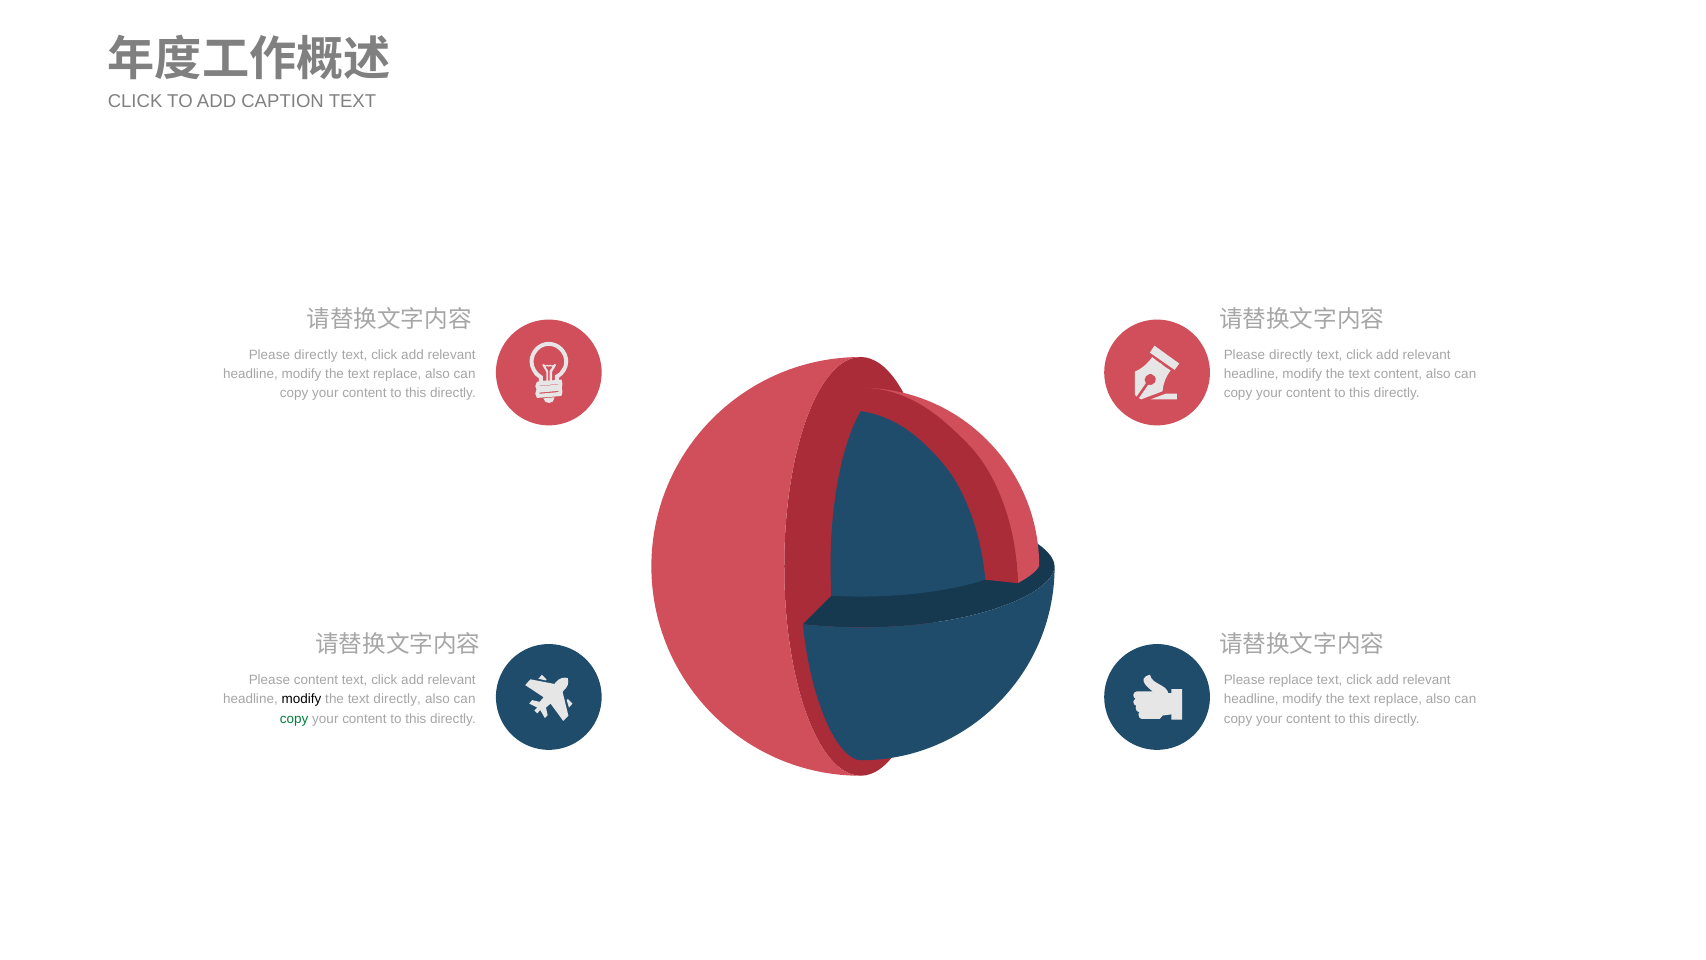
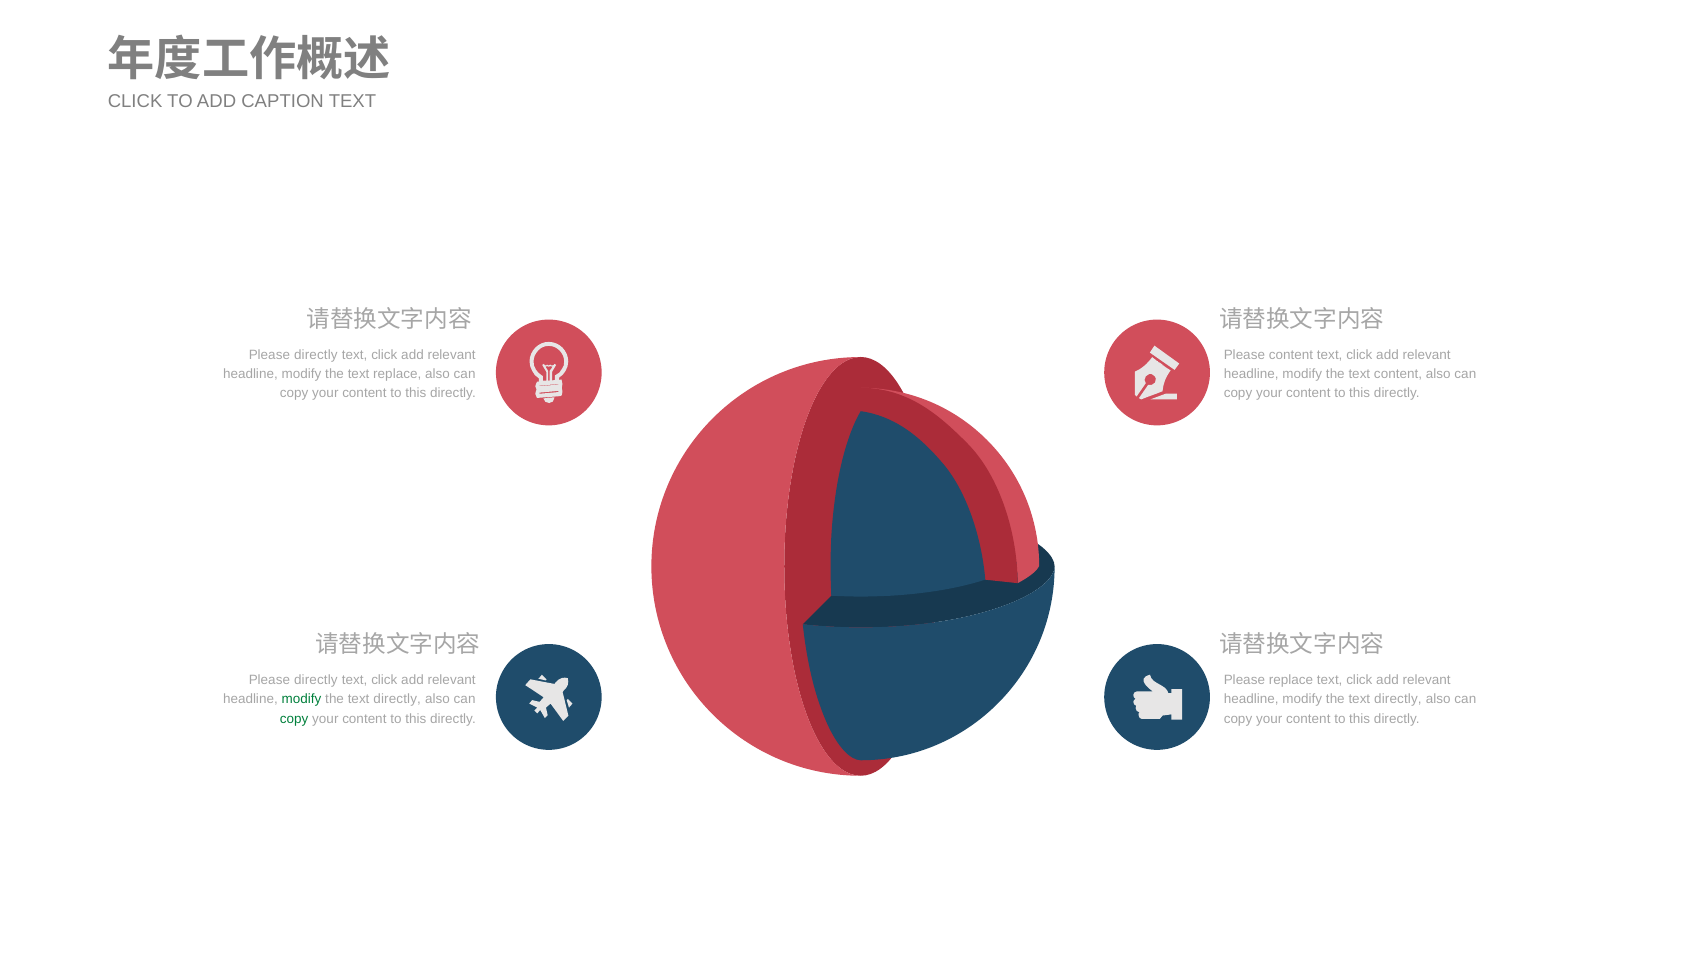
directly at (1291, 355): directly -> content
content at (316, 680): content -> directly
modify at (302, 699) colour: black -> green
replace at (1398, 699): replace -> directly
